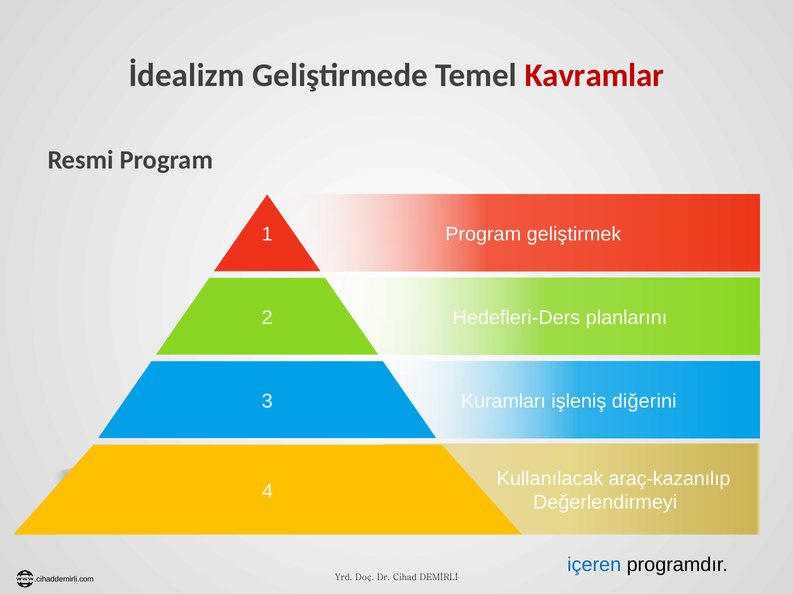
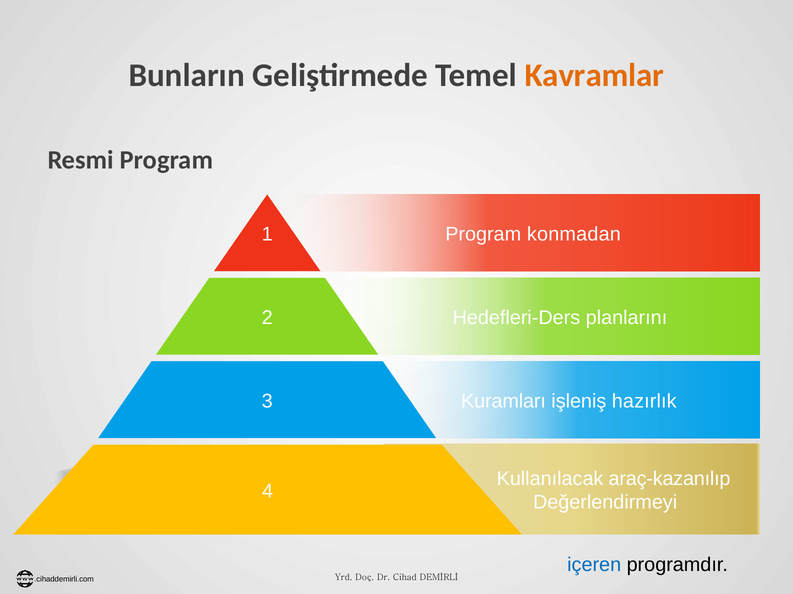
İdealizm: İdealizm -> Bunların
Kavramlar colour: red -> orange
geliştirmek: geliştirmek -> konmadan
diğerini: diğerini -> hazırlık
